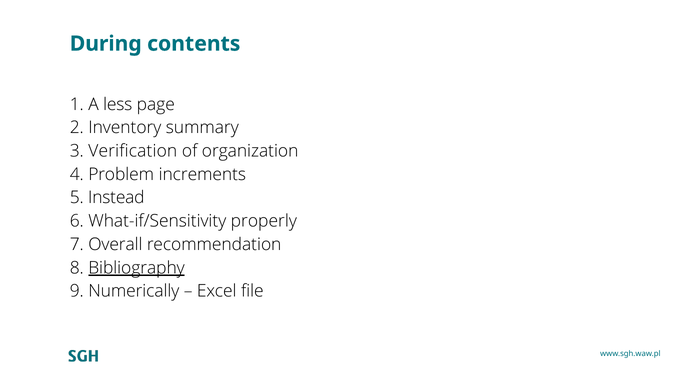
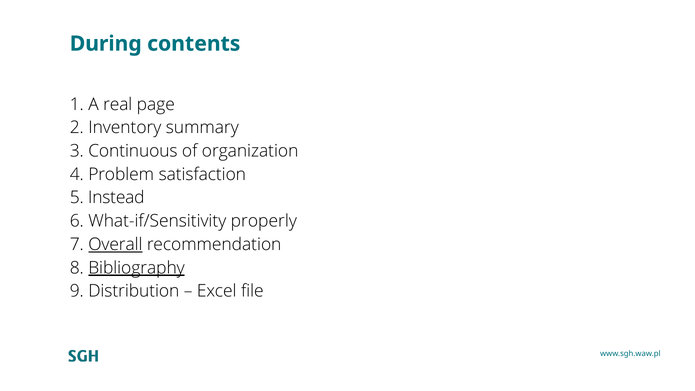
less: less -> real
Verification: Verification -> Continuous
increments: increments -> satisfaction
Overall underline: none -> present
Numerically: Numerically -> Distribution
